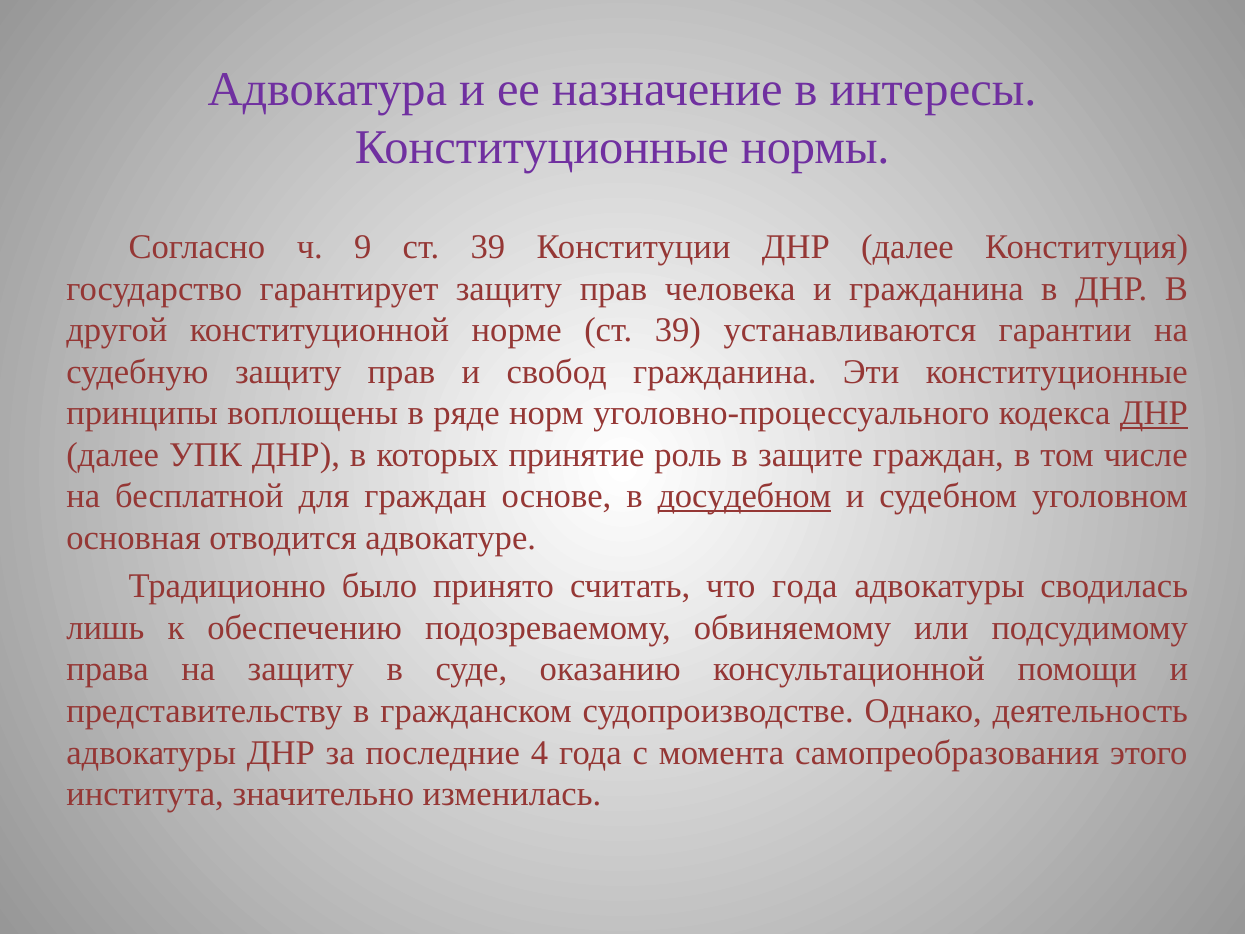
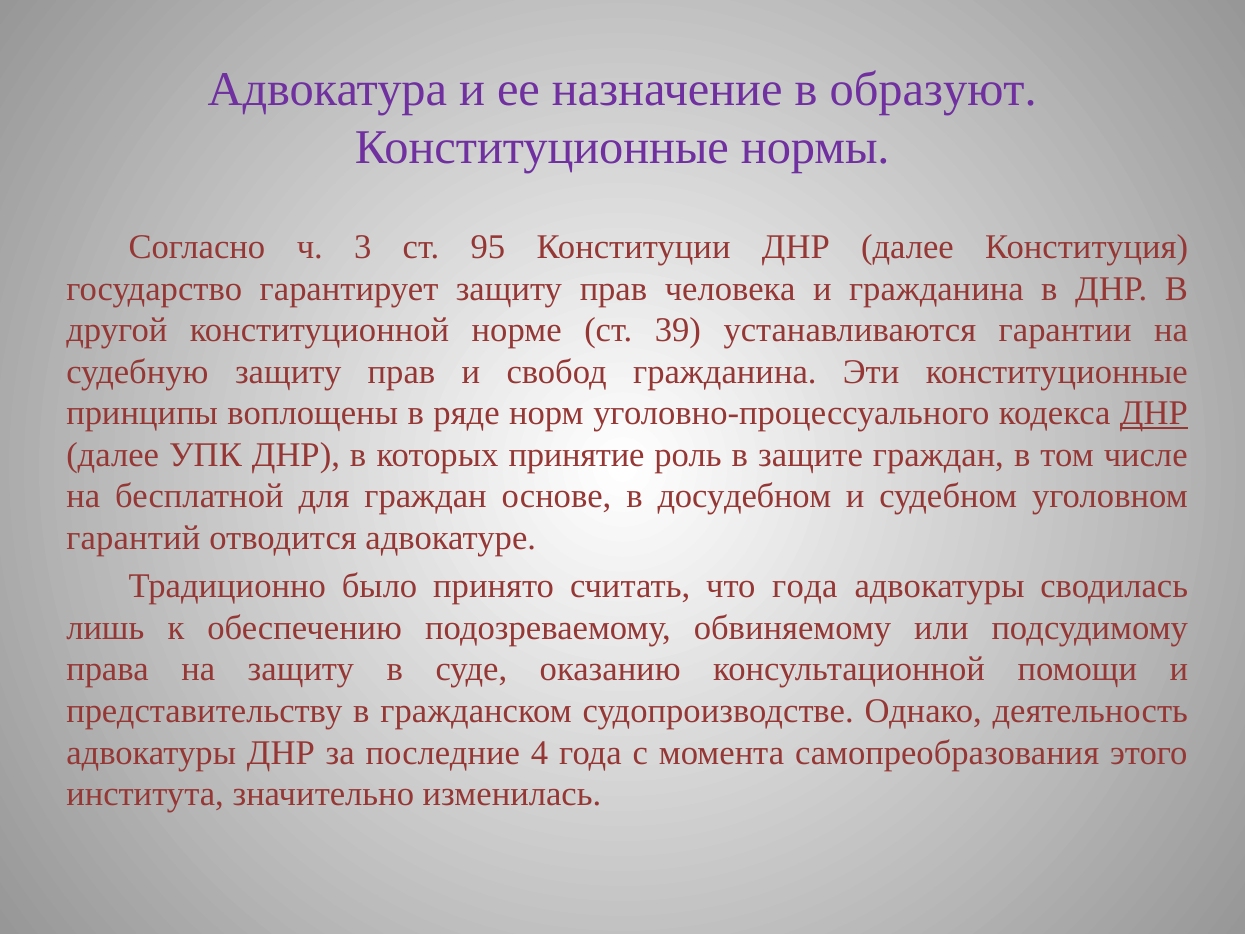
интересы: интересы -> образуют
9: 9 -> 3
39 at (488, 247): 39 -> 95
досудебном underline: present -> none
основная: основная -> гарантий
